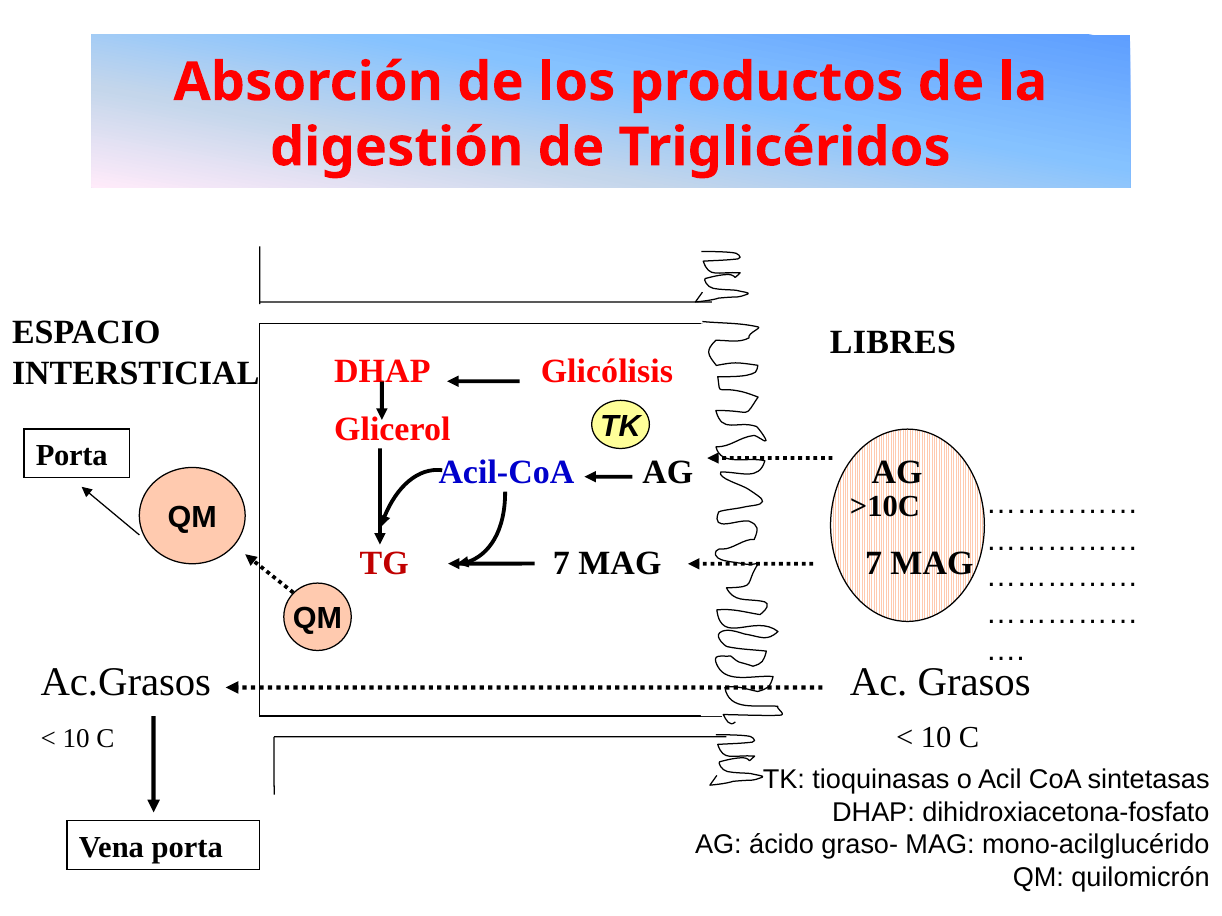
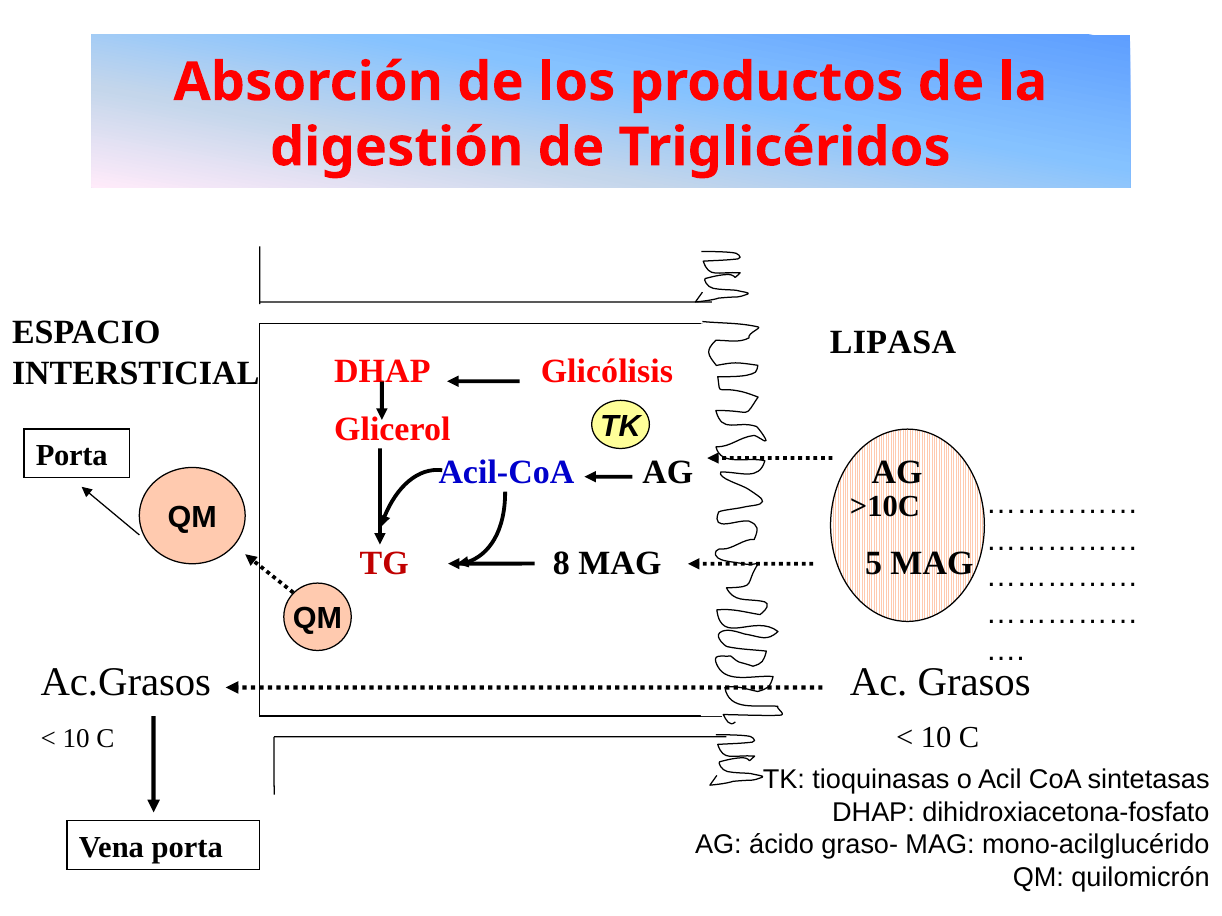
LIBRES: LIBRES -> LIPASA
TG 7: 7 -> 8
MAG 7: 7 -> 5
